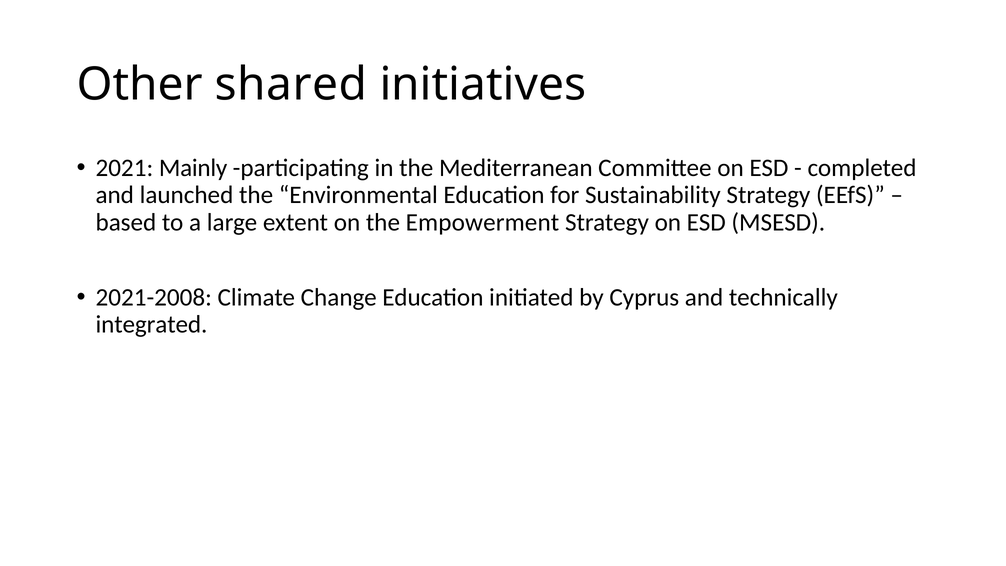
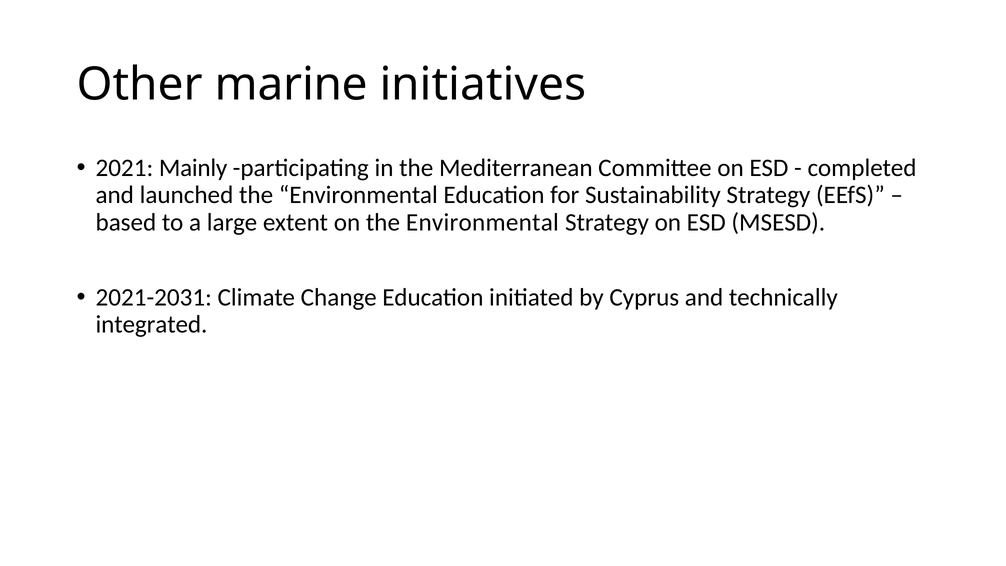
shared: shared -> marine
on the Empowerment: Empowerment -> Environmental
2021-2008: 2021-2008 -> 2021-2031
